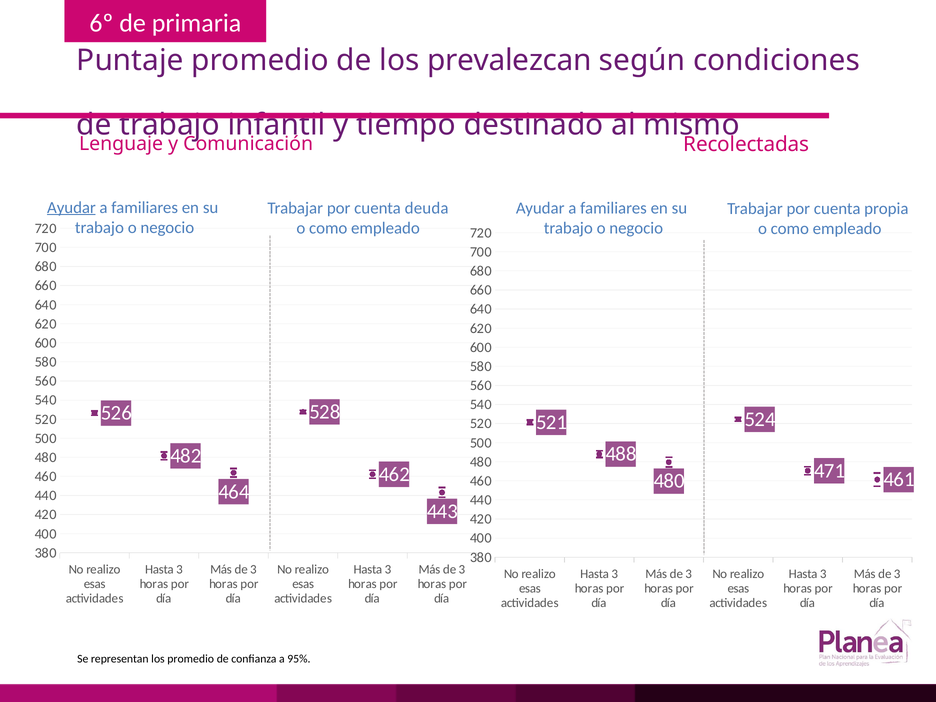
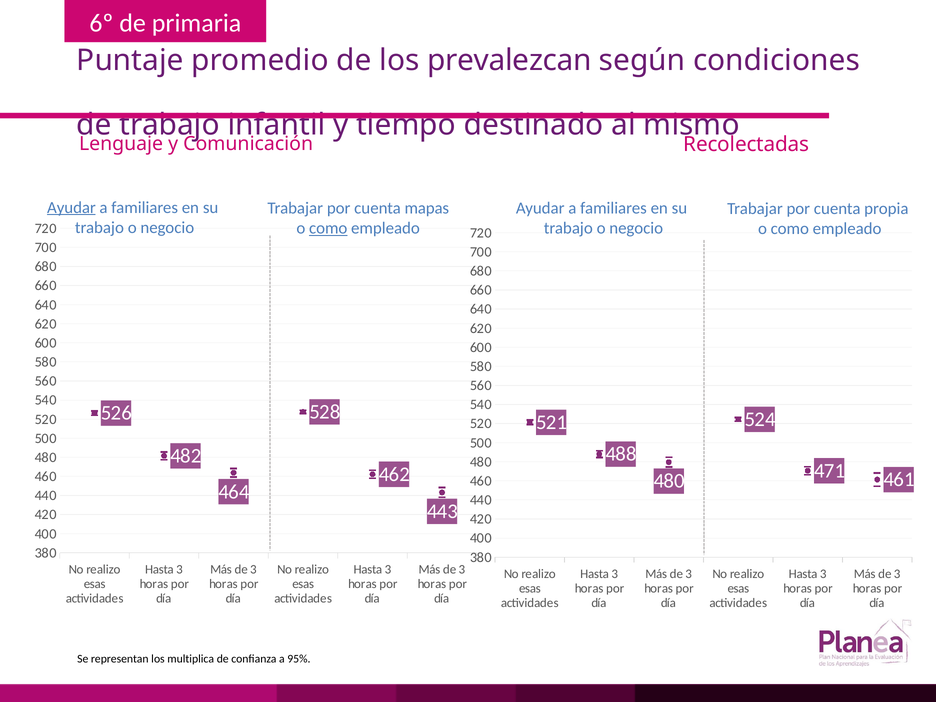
deuda: deuda -> mapas
como at (328, 228) underline: none -> present
los promedio: promedio -> multiplica
